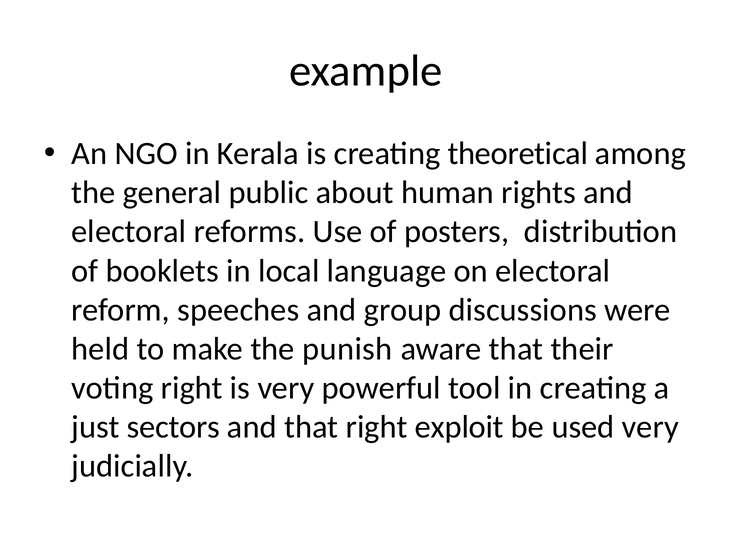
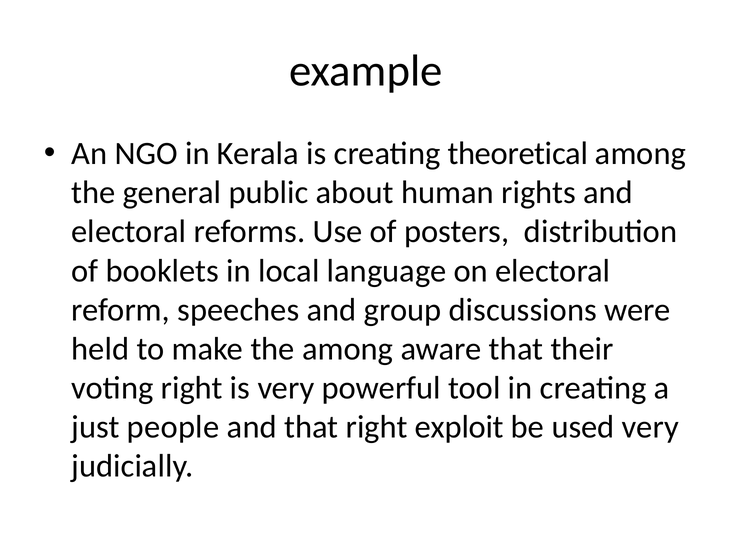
the punish: punish -> among
sectors: sectors -> people
